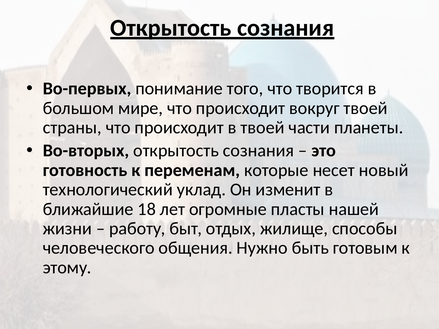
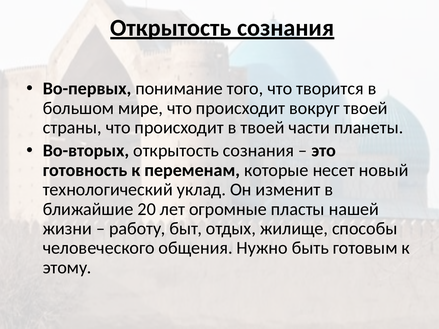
18: 18 -> 20
